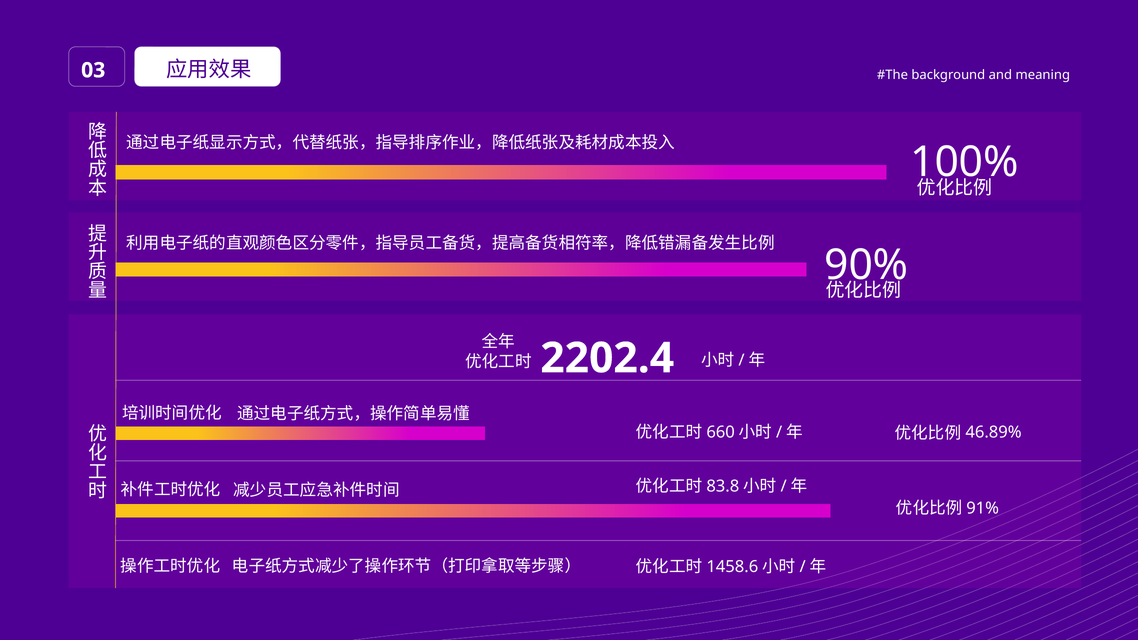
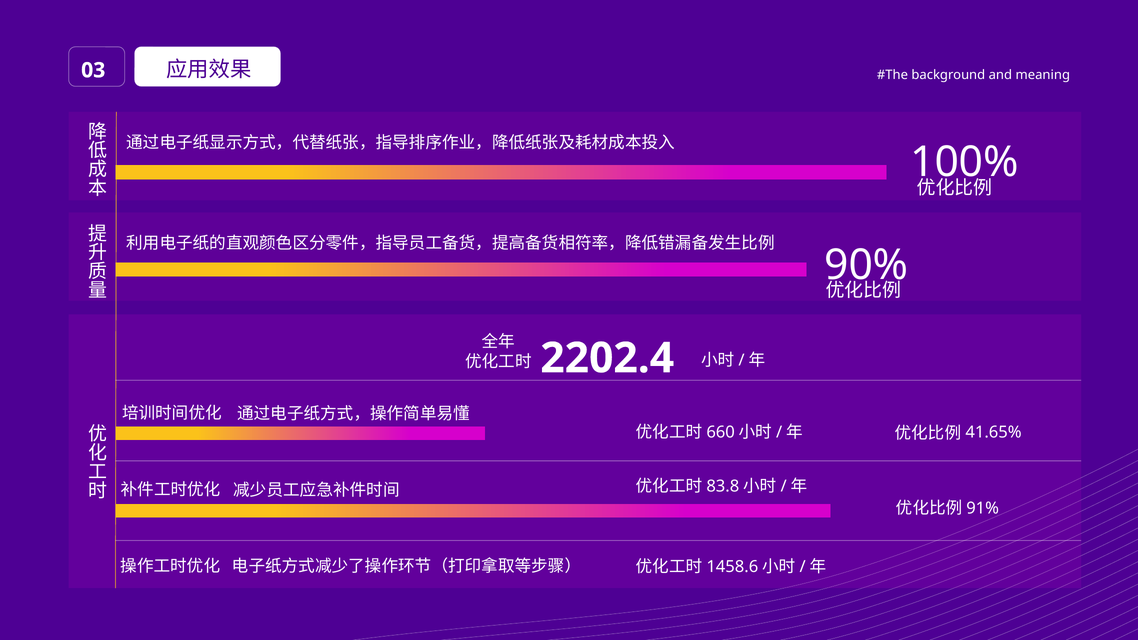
46.89%: 46.89% -> 41.65%
